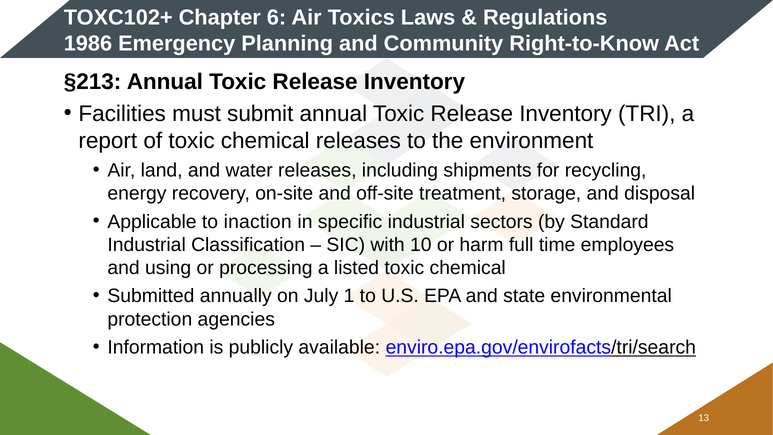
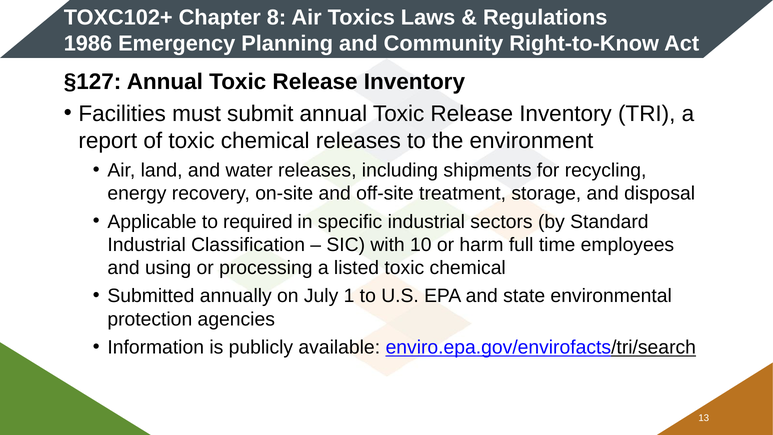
6: 6 -> 8
§213: §213 -> §127
inaction: inaction -> required
